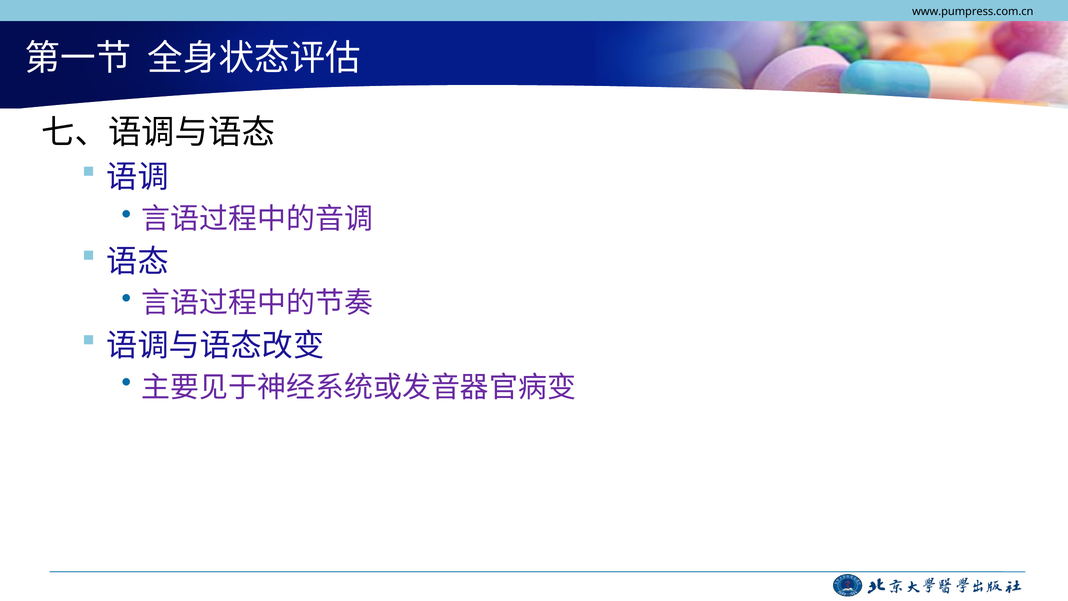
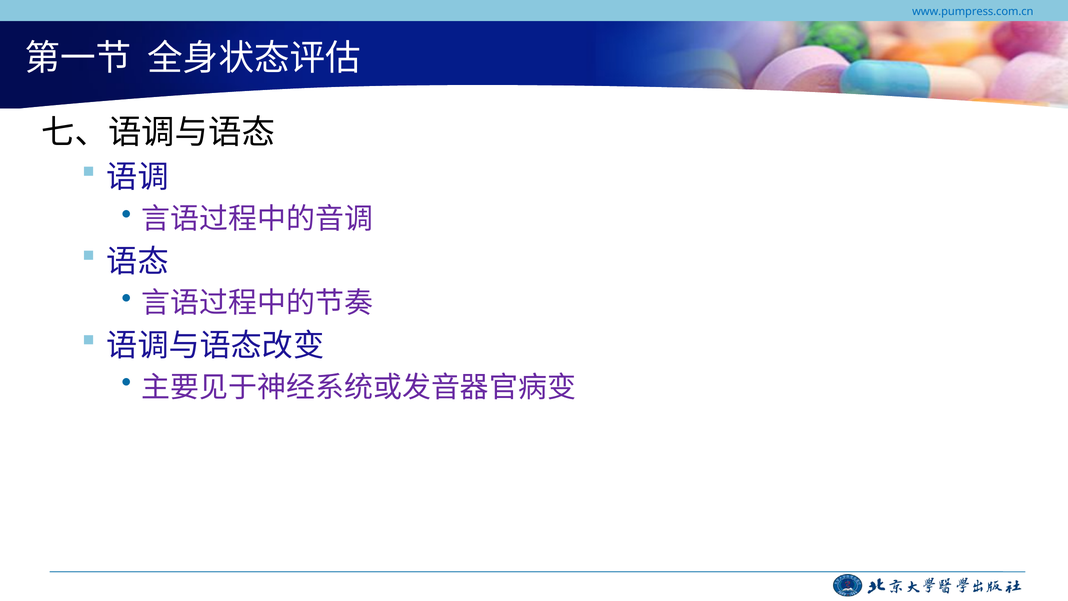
www.pumpress.com.cn colour: black -> blue
